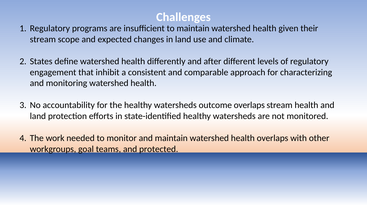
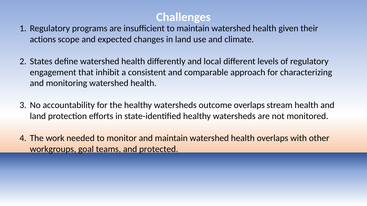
stream at (43, 39): stream -> actions
after: after -> local
